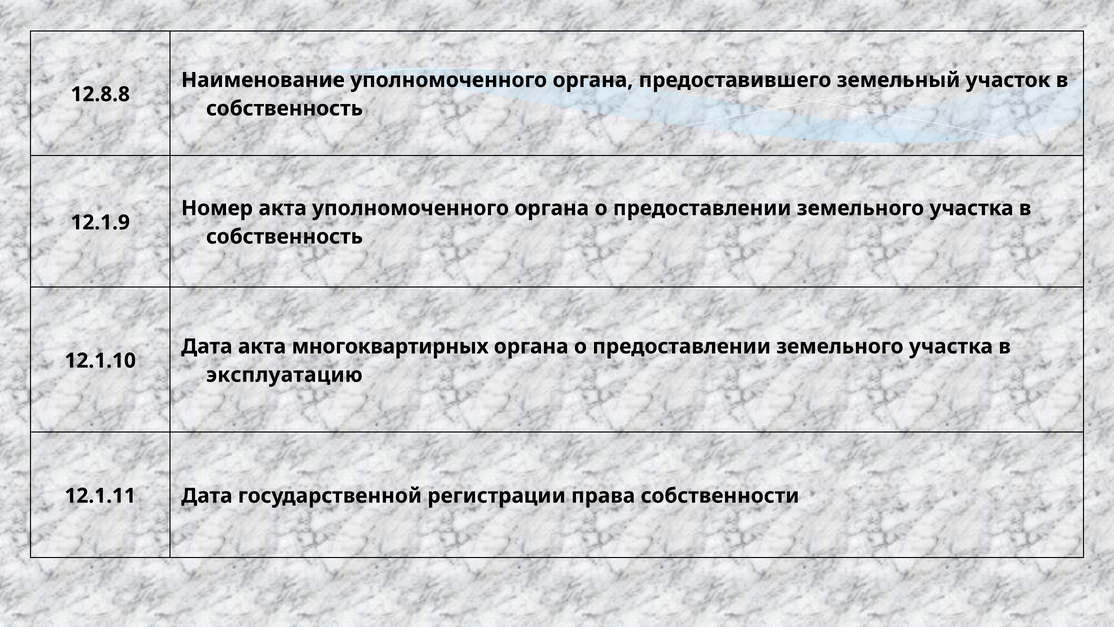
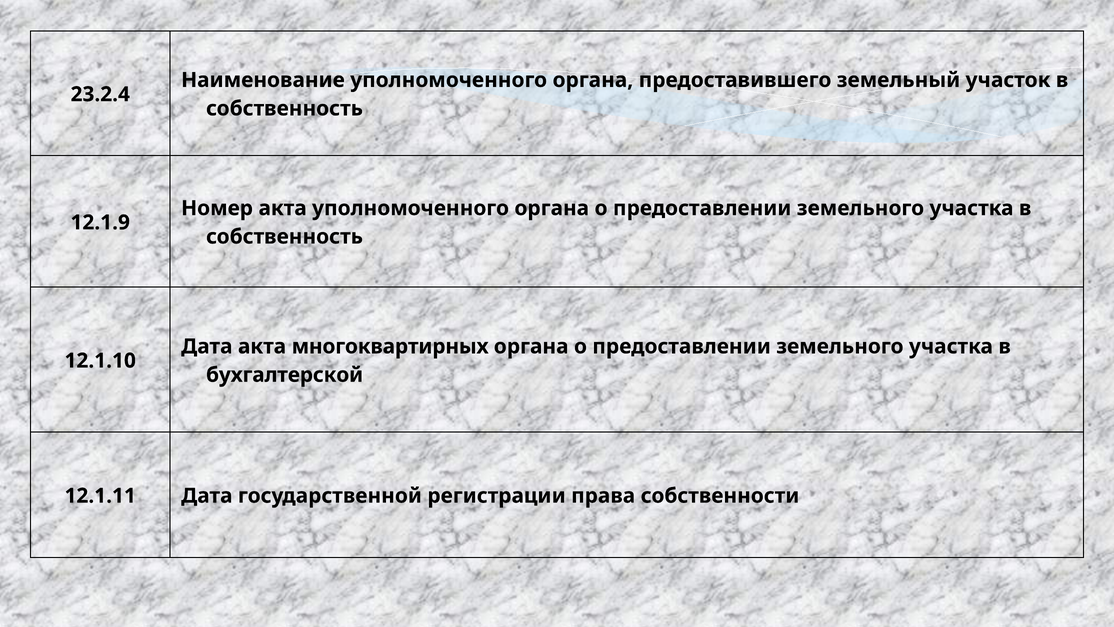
12.8.8: 12.8.8 -> 23.2.4
эксплуатацию: эксплуатацию -> бухгалтерской
